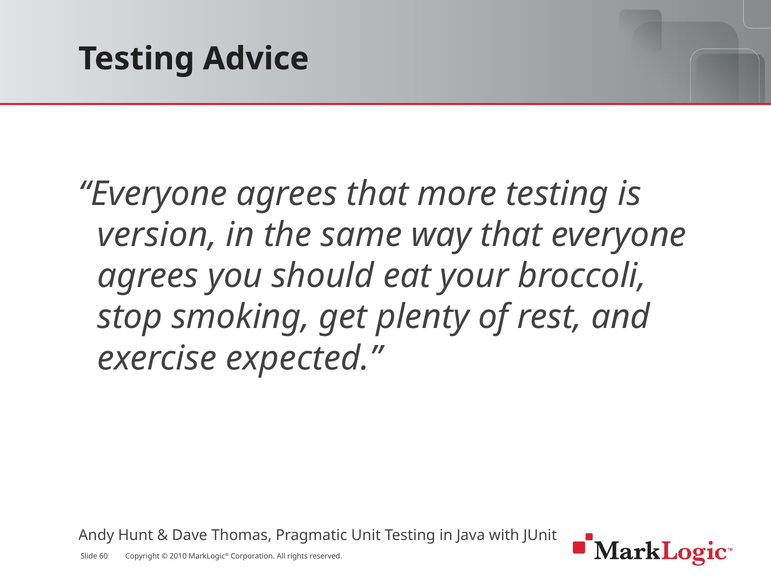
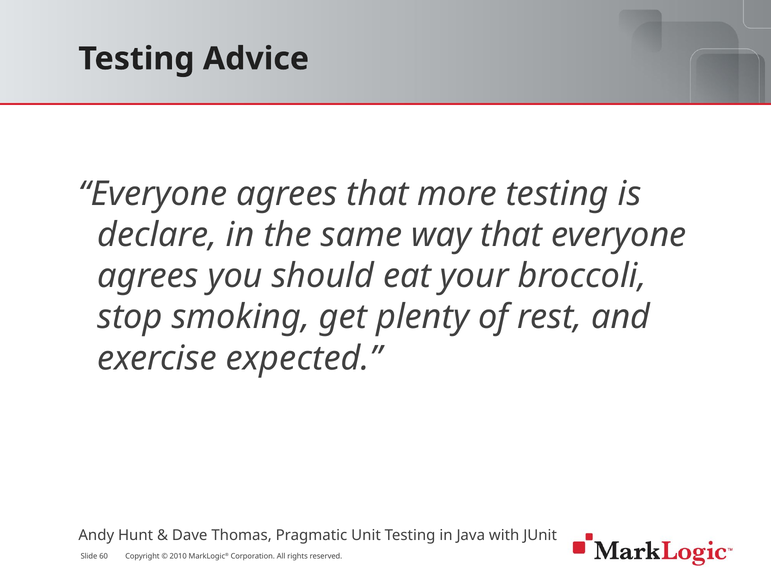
version: version -> declare
